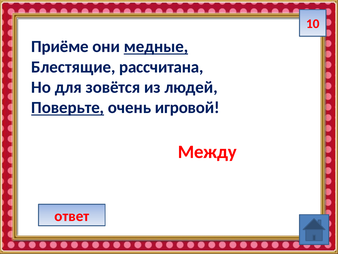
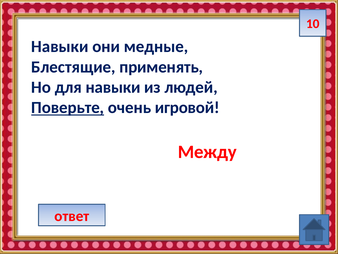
Приёме at (60, 47): Приёме -> Навыки
медные underline: present -> none
рассчитана: рассчитана -> применять
для зовётся: зовётся -> навыки
